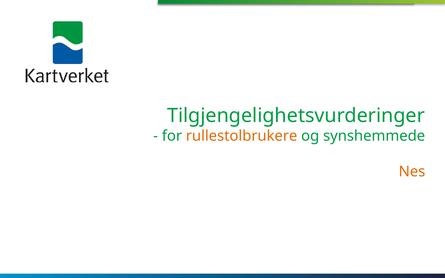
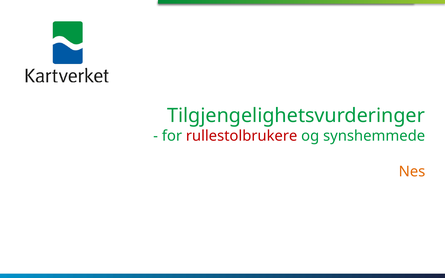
rullestolbrukere colour: orange -> red
